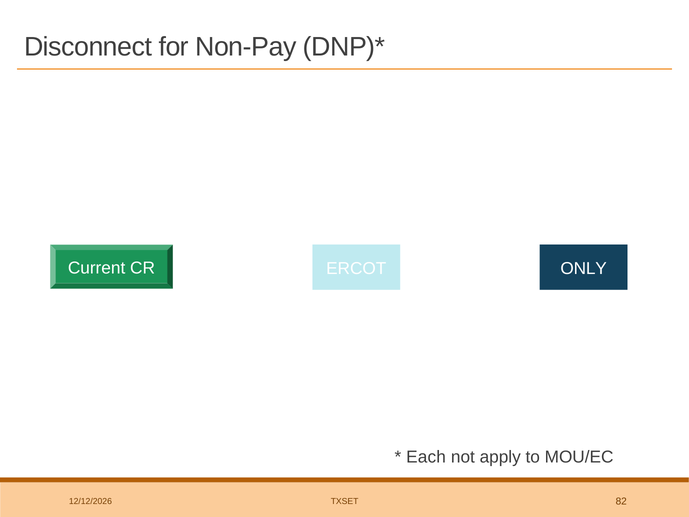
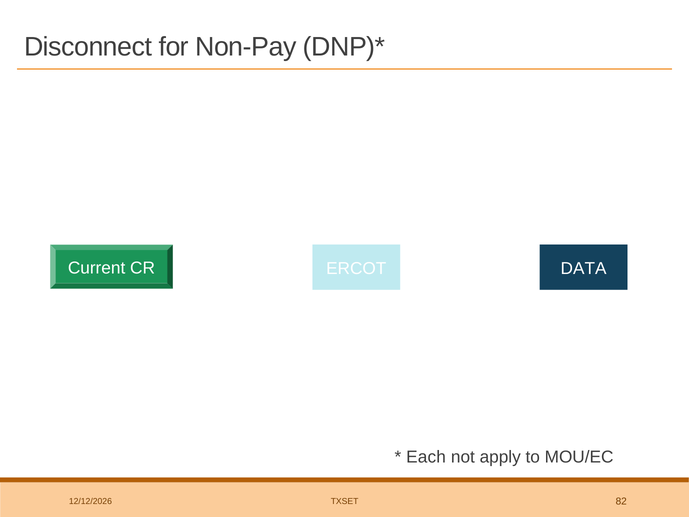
ONLY: ONLY -> DATA
